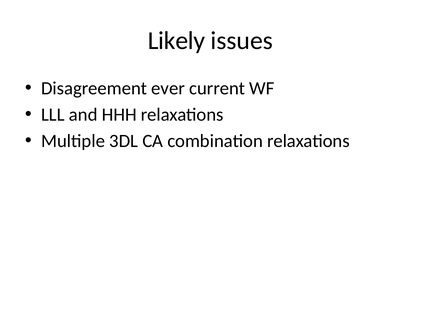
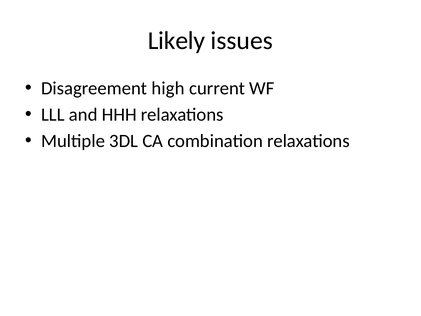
ever: ever -> high
